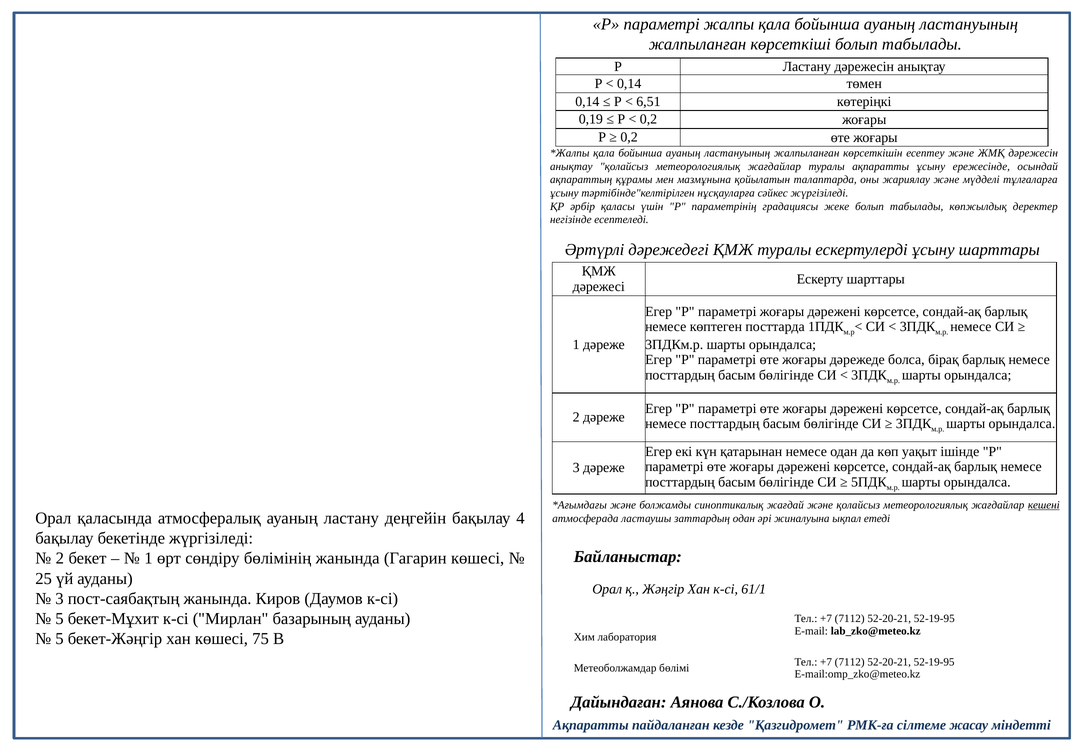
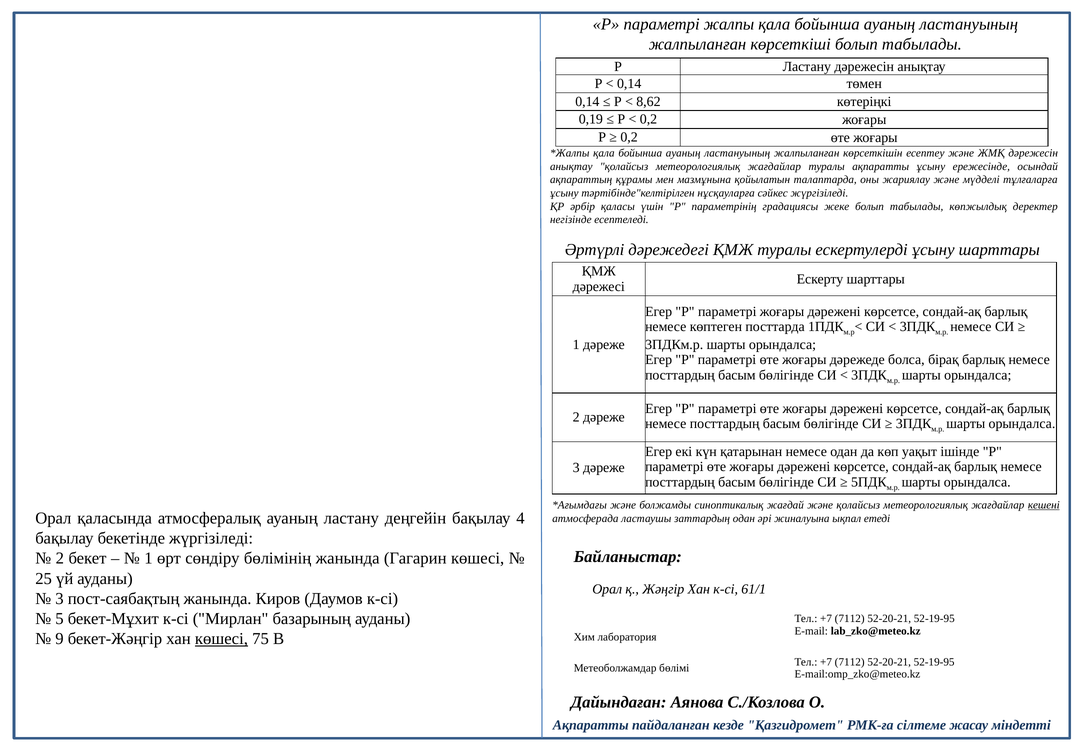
6,51: 6,51 -> 8,62
5 at (59, 638): 5 -> 9
көшесі at (221, 638) underline: none -> present
